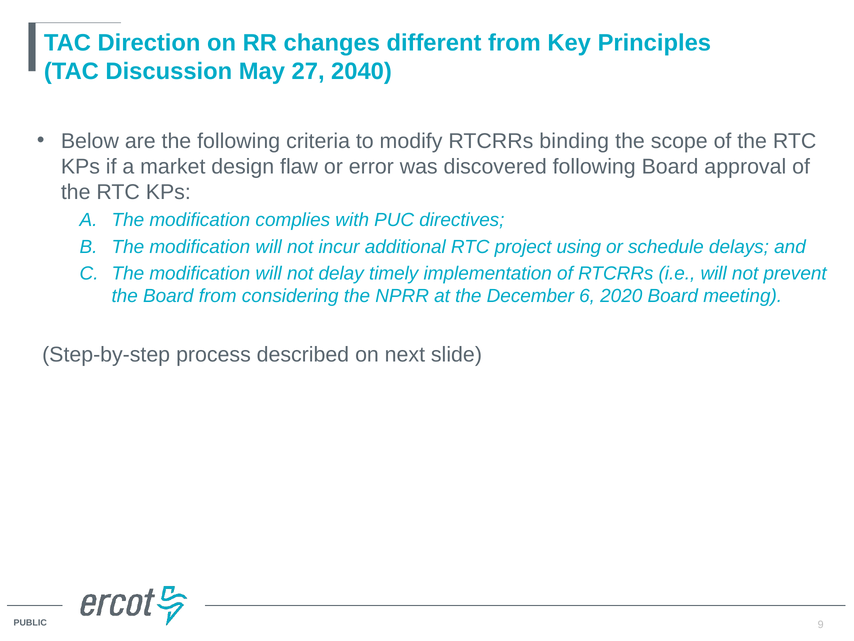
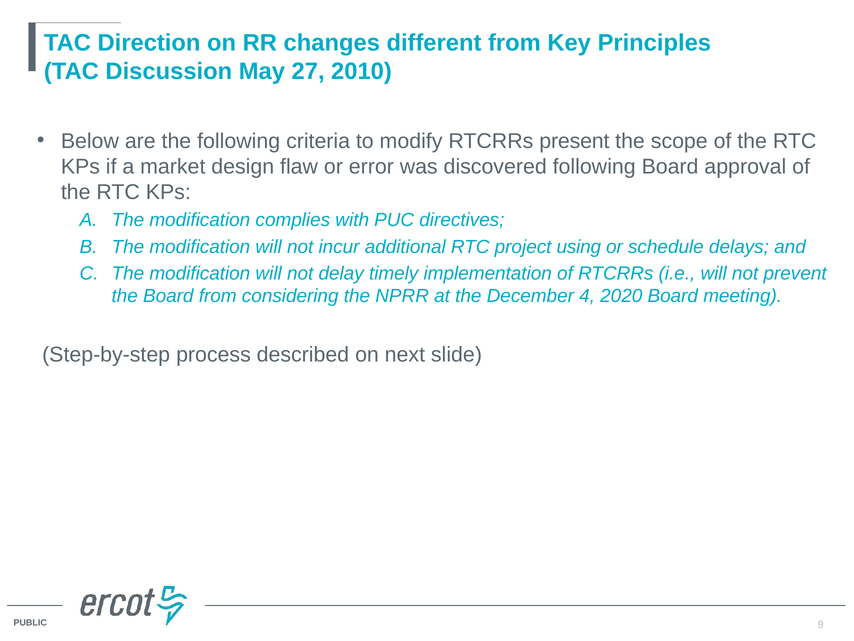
2040: 2040 -> 2010
binding: binding -> present
6: 6 -> 4
